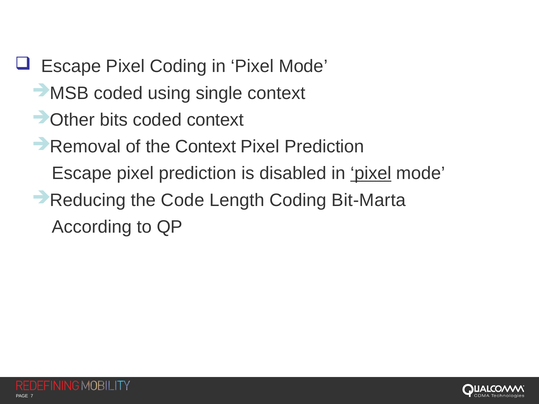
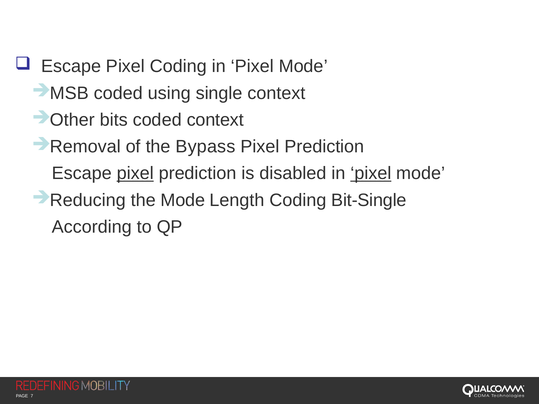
the Context: Context -> Bypass
pixel at (135, 173) underline: none -> present
the Code: Code -> Mode
Bit-Marta: Bit-Marta -> Bit-Single
